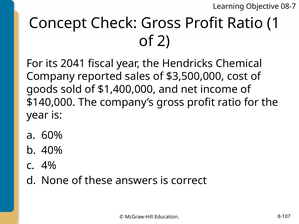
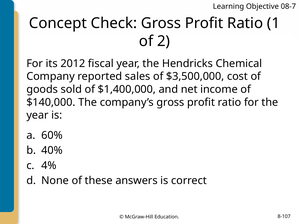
2041: 2041 -> 2012
